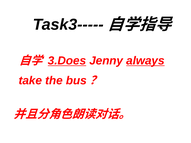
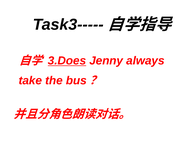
always underline: present -> none
